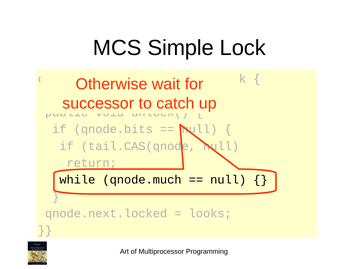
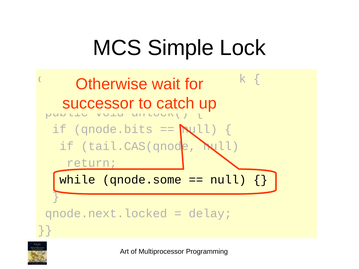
qnode.much: qnode.much -> qnode.some
looks: looks -> delay
